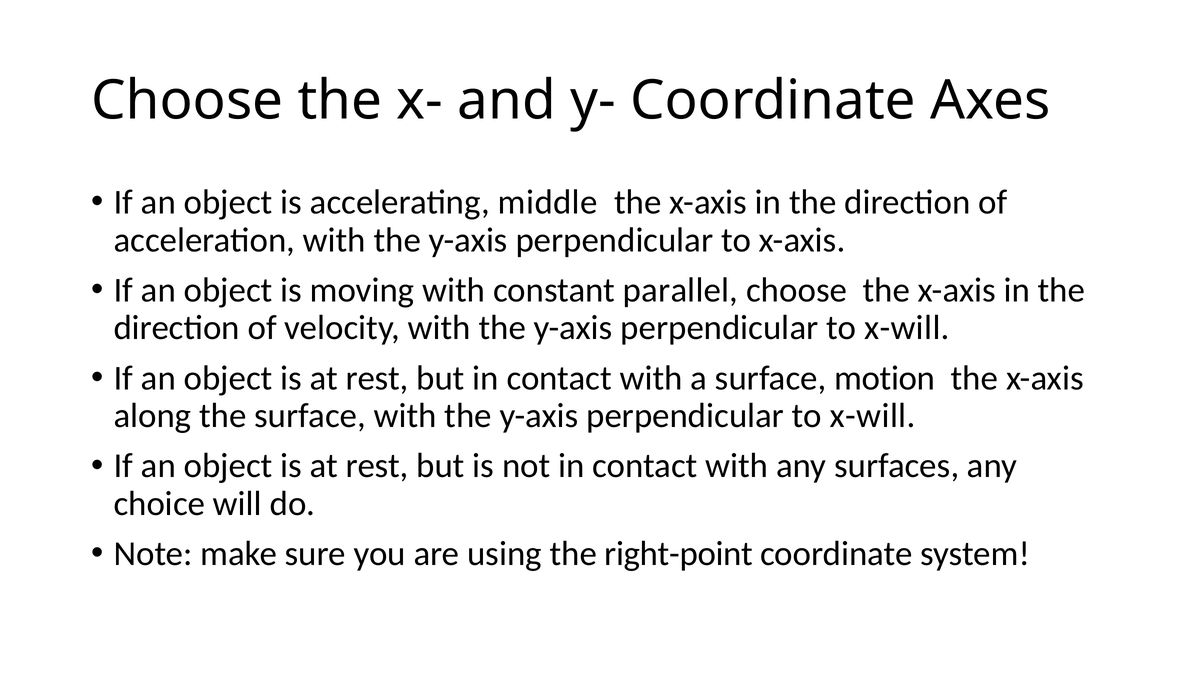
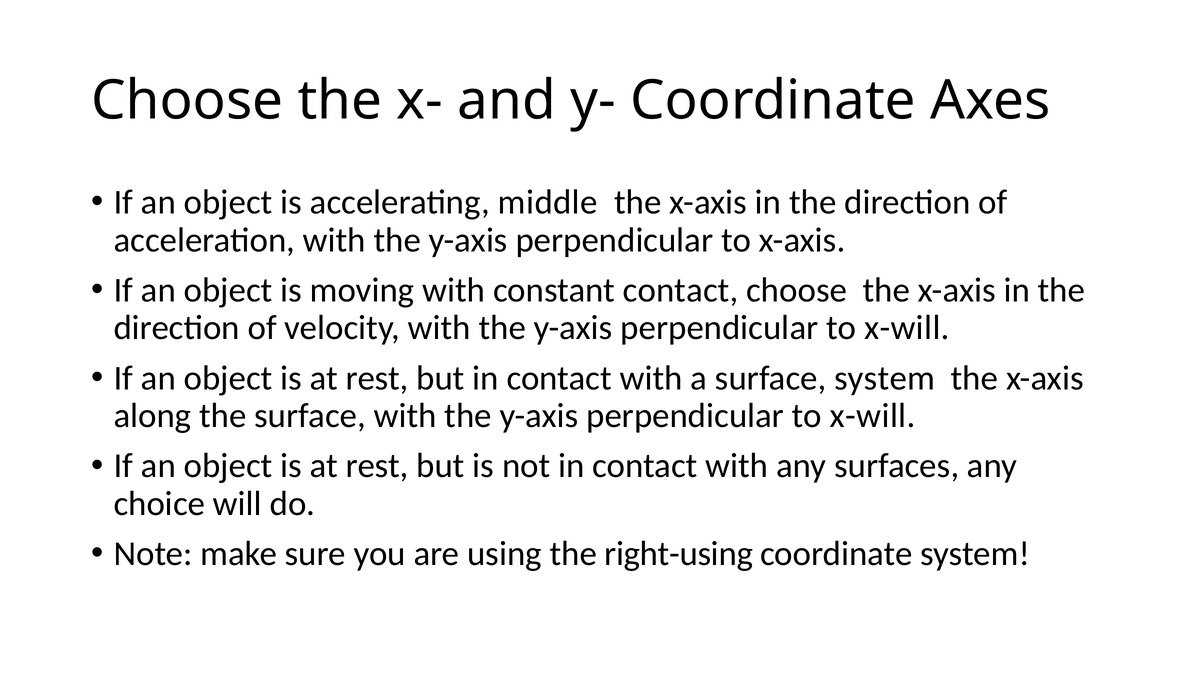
constant parallel: parallel -> contact
surface motion: motion -> system
right-point: right-point -> right-using
